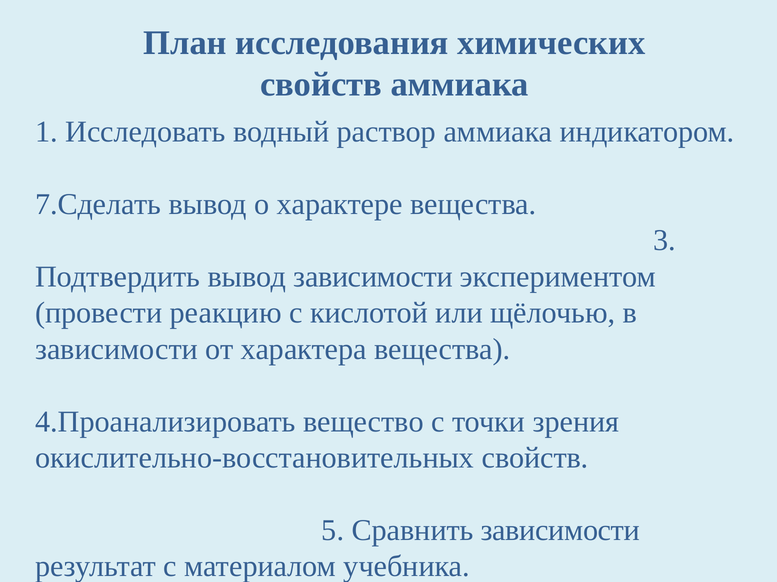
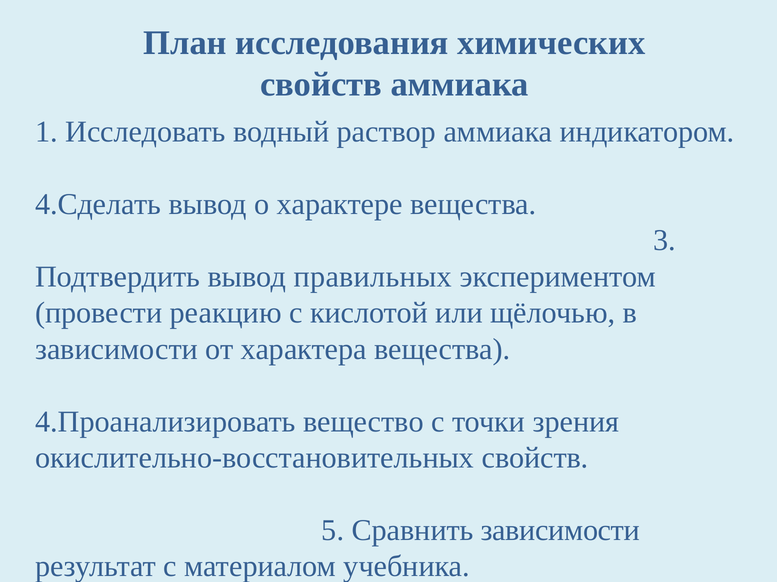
7.Сделать: 7.Сделать -> 4.Сделать
вывод зависимости: зависимости -> правильных
